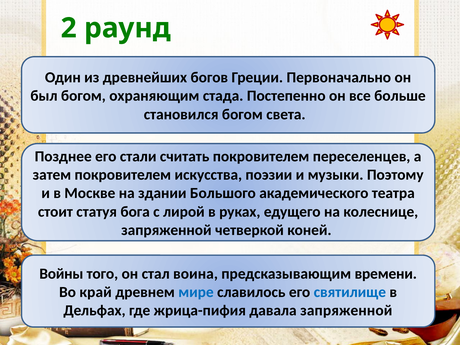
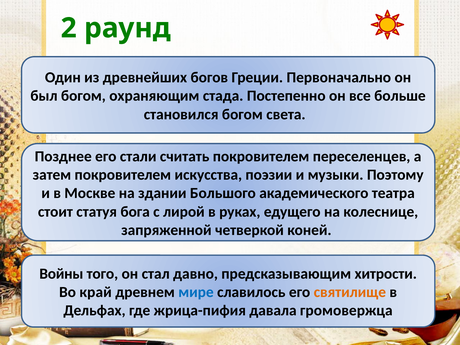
воина: воина -> давно
времени: времени -> хитрости
святилище colour: blue -> orange
давала запряженной: запряженной -> громовержца
